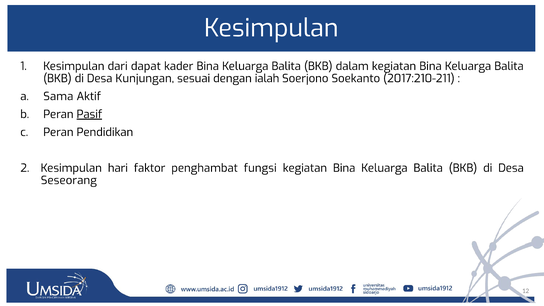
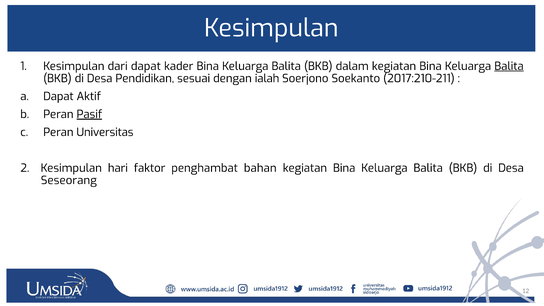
Balita at (509, 66) underline: none -> present
Kunjungan: Kunjungan -> Pendidikan
Sama at (58, 96): Sama -> Dapat
Pendidikan: Pendidikan -> Universitas
fungsi: fungsi -> bahan
